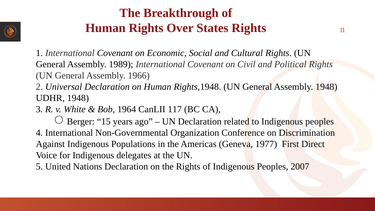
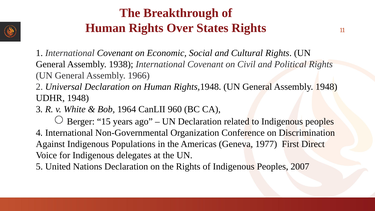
1989: 1989 -> 1938
117: 117 -> 960
